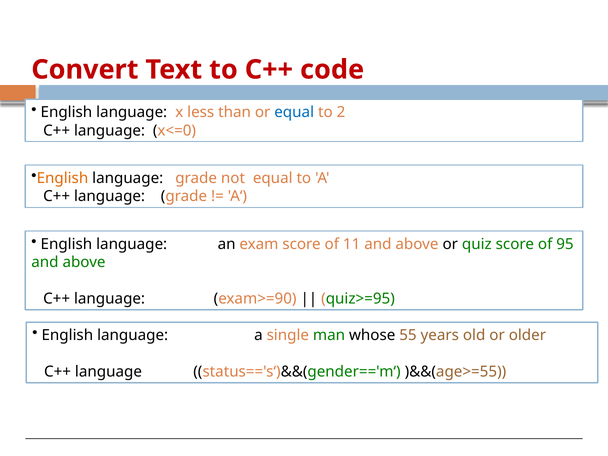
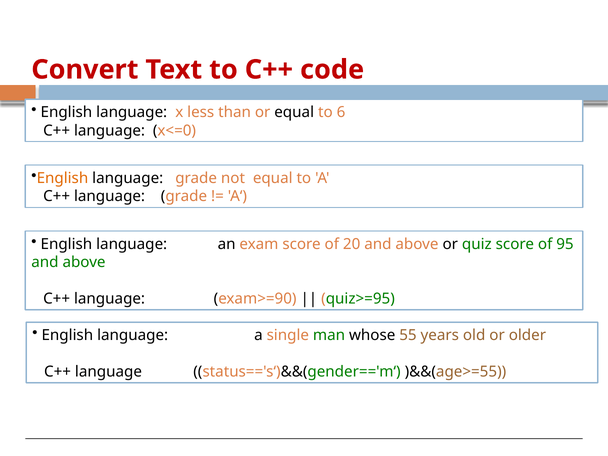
equal at (294, 112) colour: blue -> black
2: 2 -> 6
11: 11 -> 20
